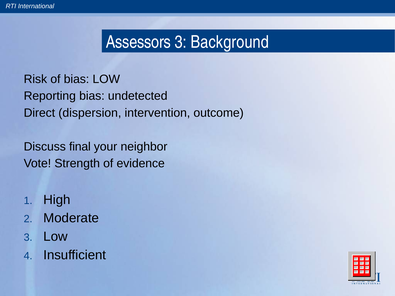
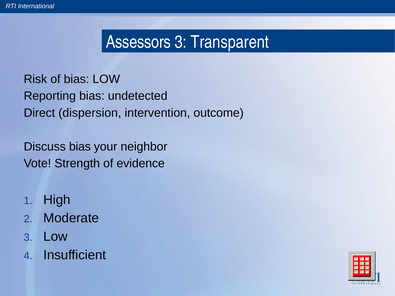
Background: Background -> Transparent
Discuss final: final -> bias
